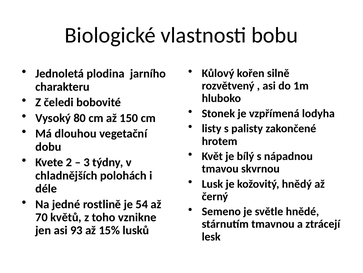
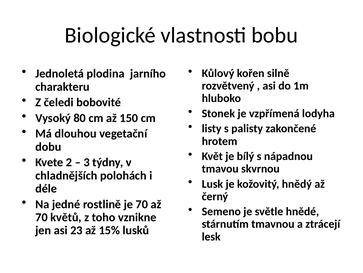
je 54: 54 -> 70
93: 93 -> 23
